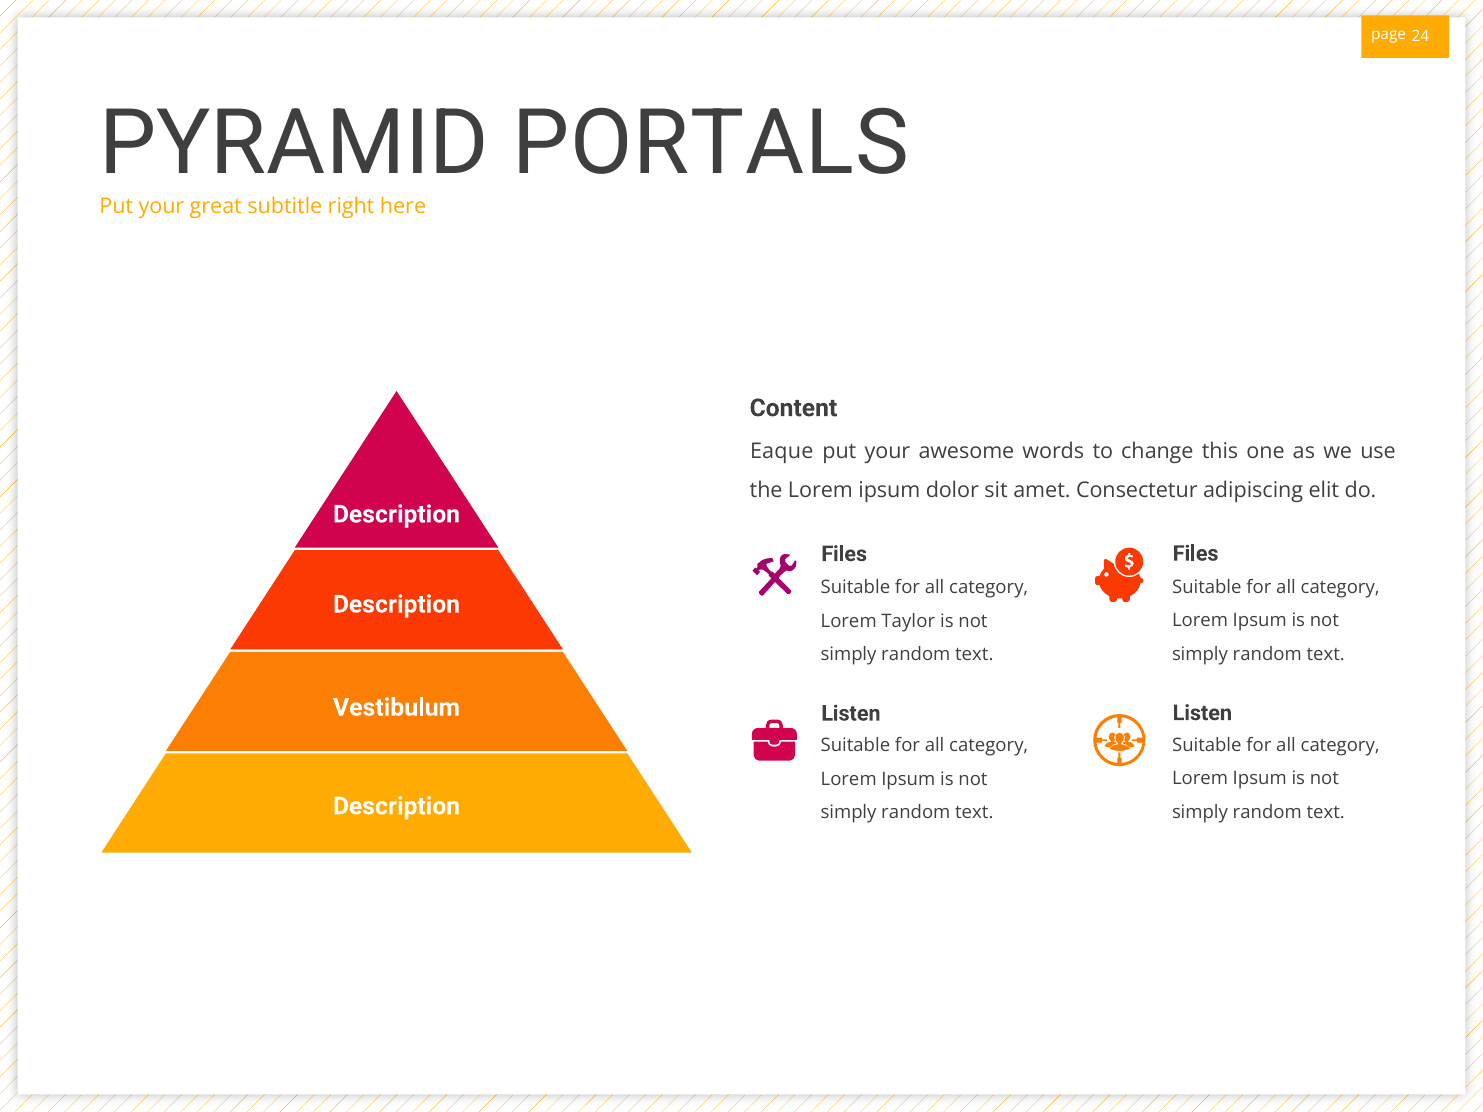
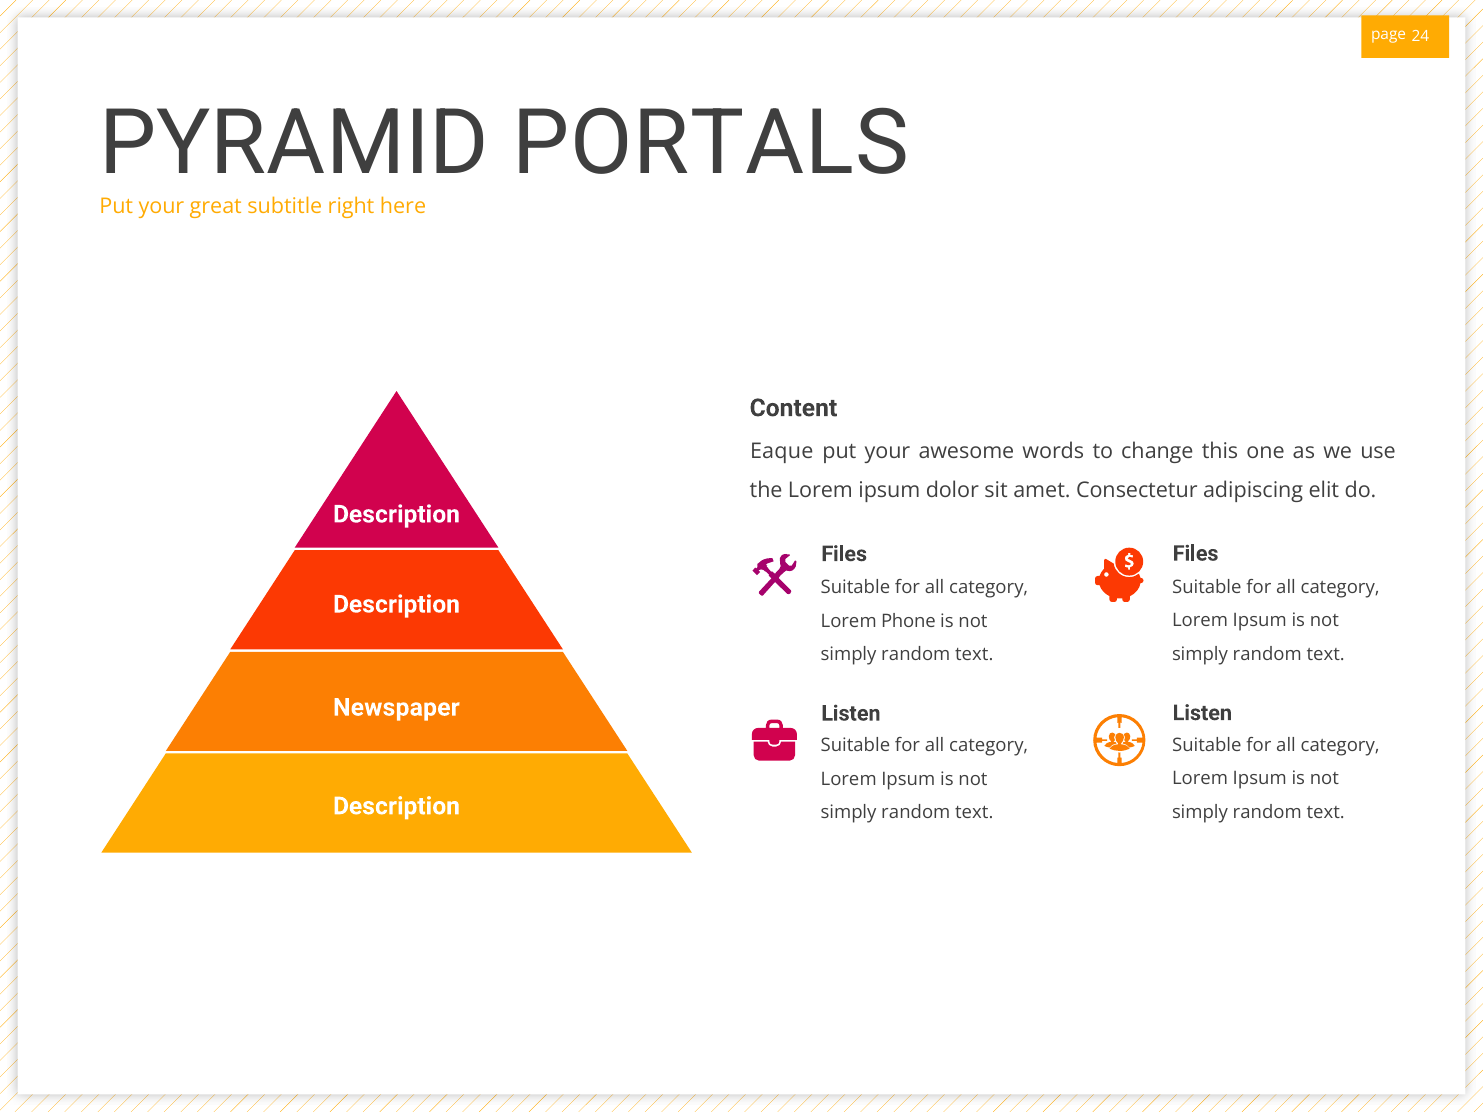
Taylor: Taylor -> Phone
Vestibulum: Vestibulum -> Newspaper
